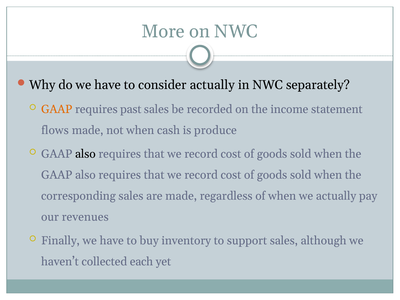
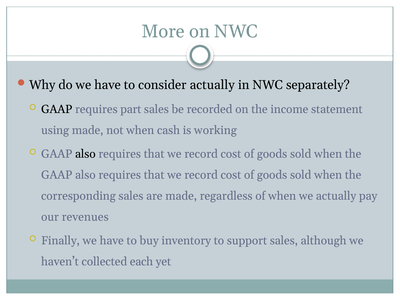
GAAP at (57, 109) colour: orange -> black
past: past -> part
flows: flows -> using
produce: produce -> working
